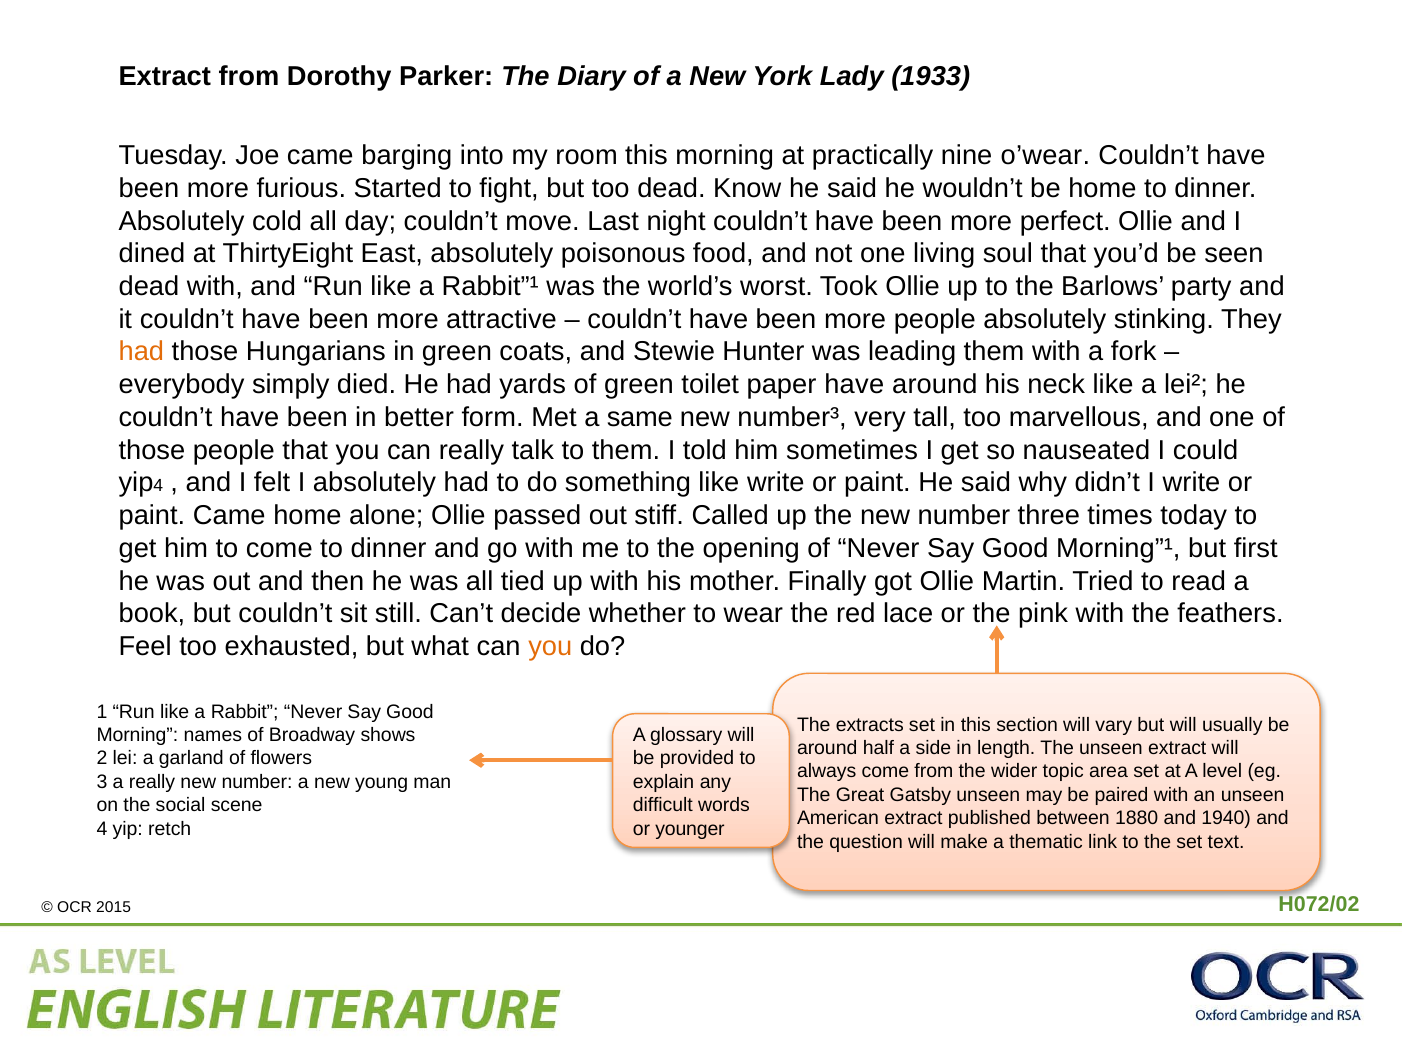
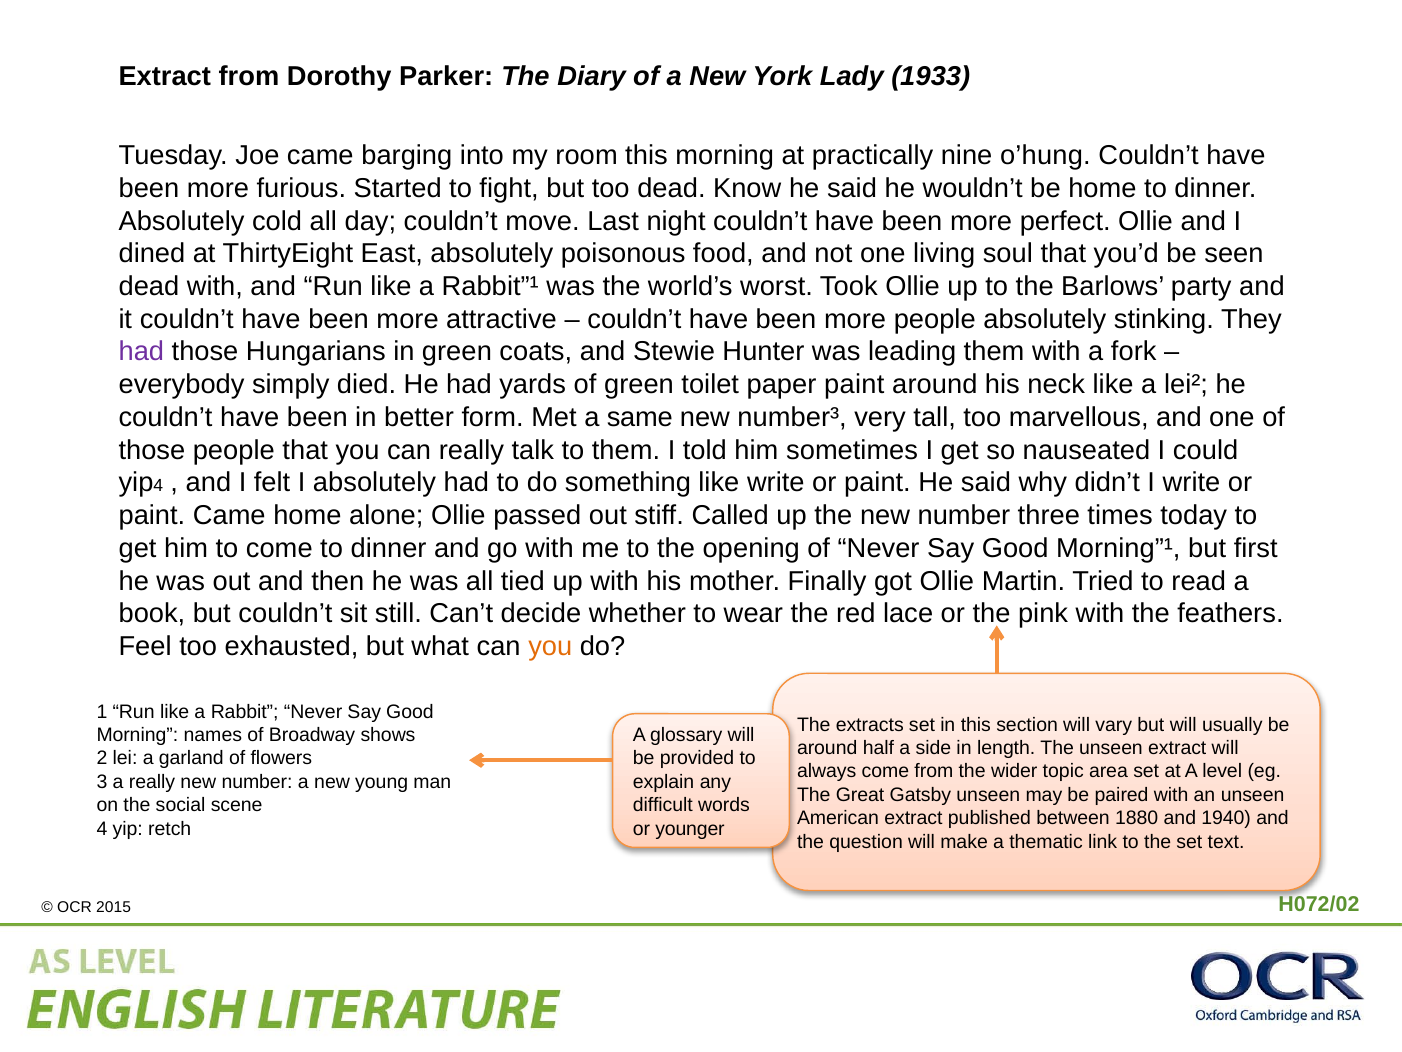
o’wear: o’wear -> o’hung
had at (141, 352) colour: orange -> purple
paper have: have -> paint
